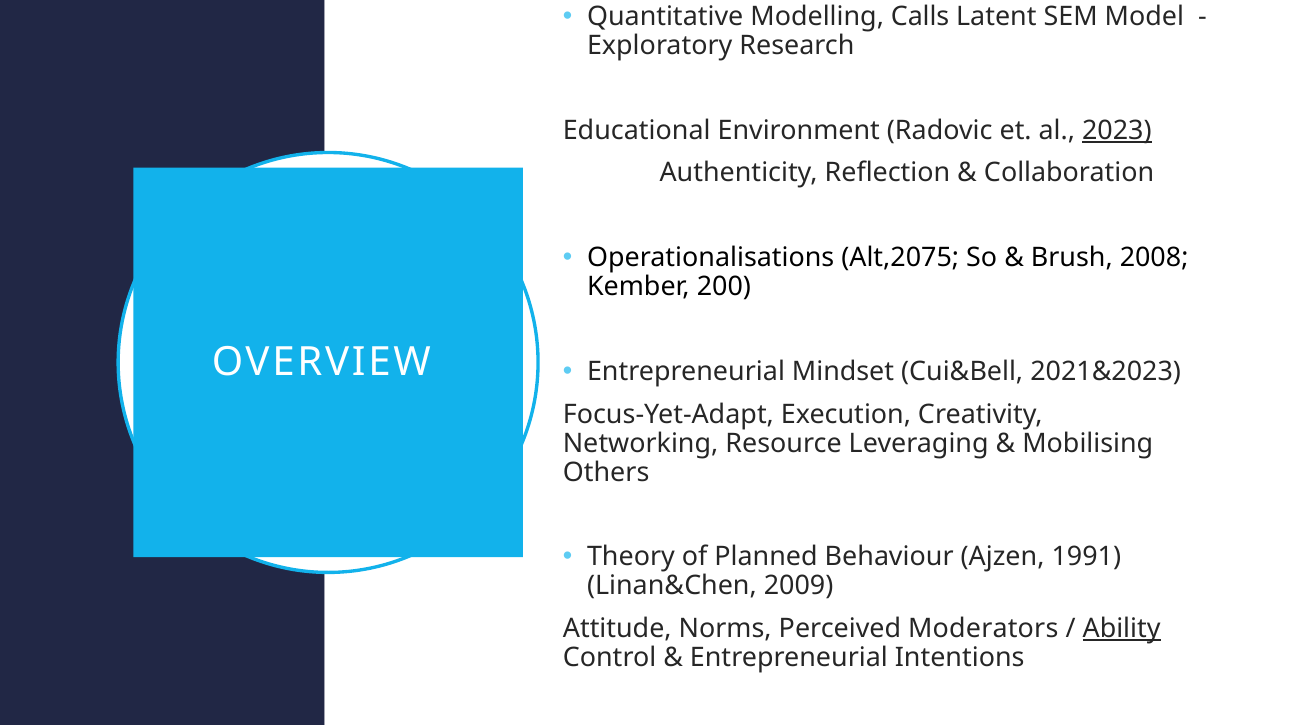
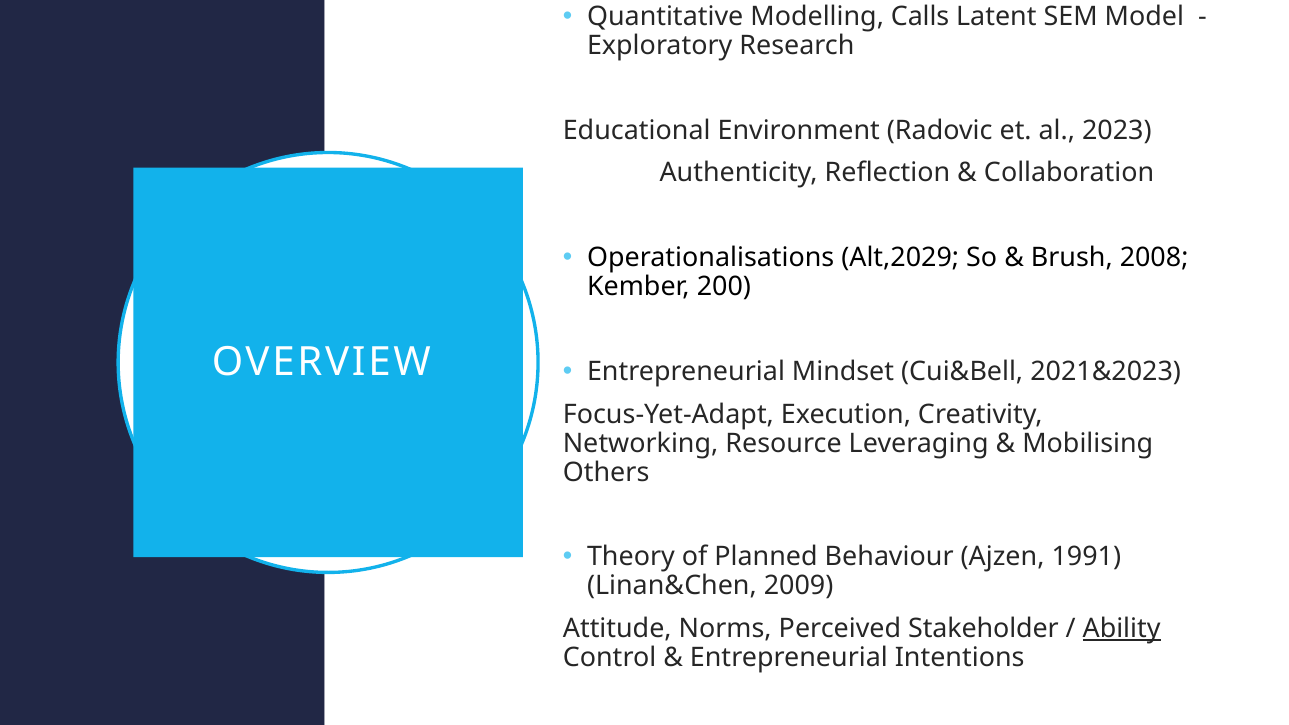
2023 underline: present -> none
Alt,2075: Alt,2075 -> Alt,2029
Moderators: Moderators -> Stakeholder
